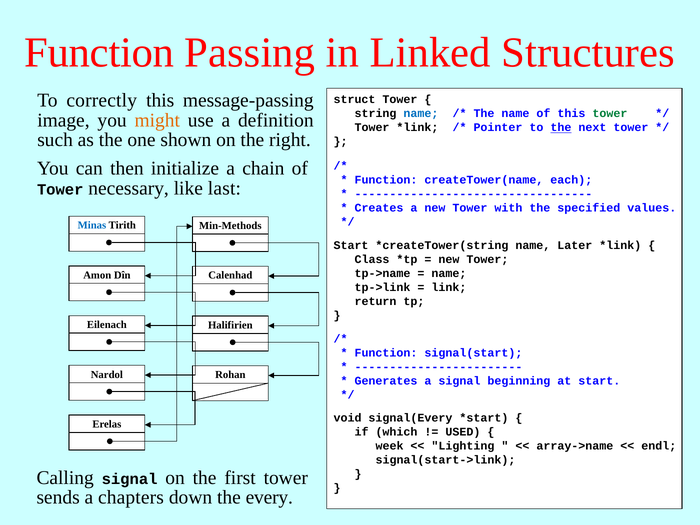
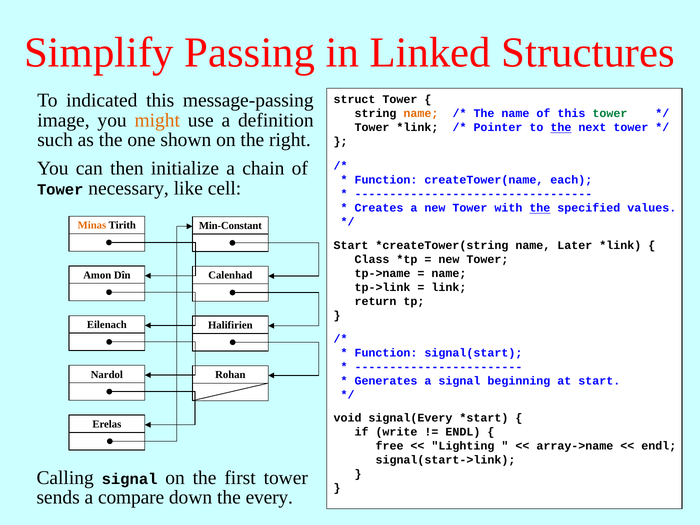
Function at (99, 53): Function -> Simplify
correctly: correctly -> indicated
name at (421, 114) colour: blue -> orange
last: last -> cell
the at (540, 208) underline: none -> present
Minas colour: blue -> orange
Min-Methods: Min-Methods -> Min-Constant
which: which -> write
USED at (463, 432): USED -> ENDL
week: week -> free
chapters: chapters -> compare
